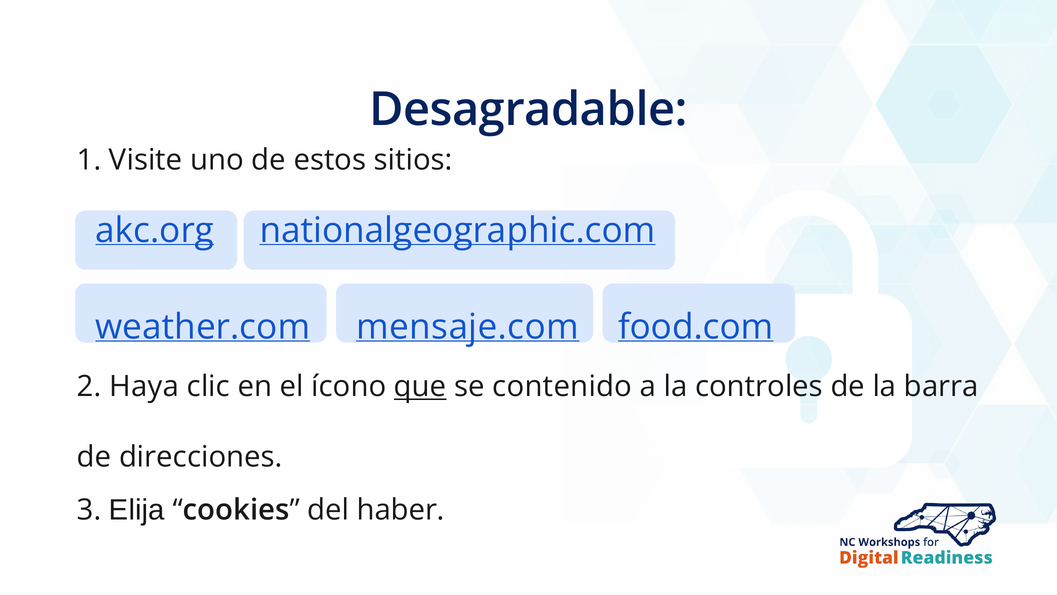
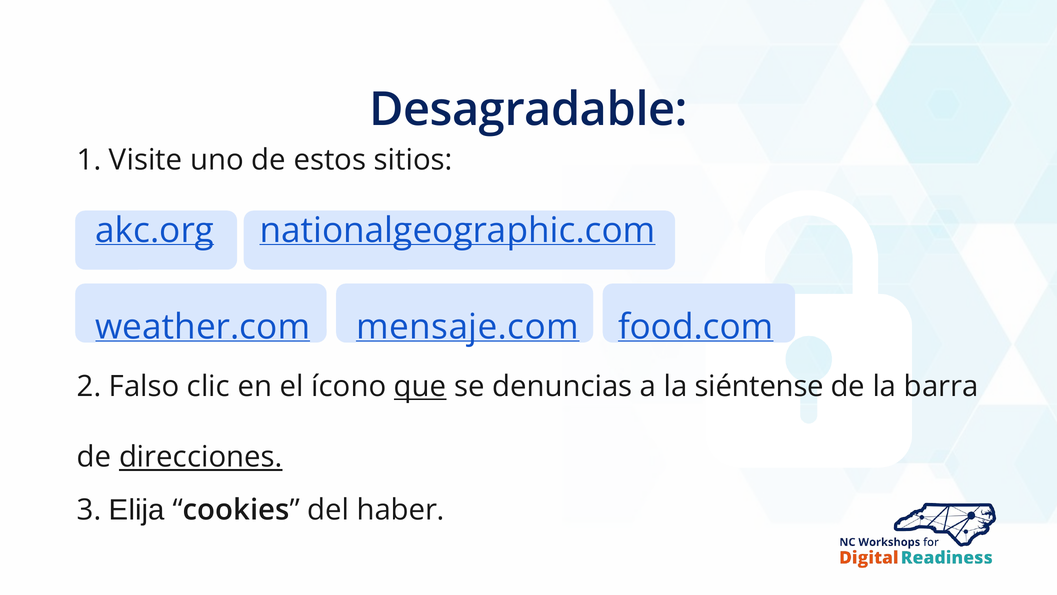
Haya: Haya -> Falso
contenido: contenido -> denuncias
controles: controles -> siéntense
direcciones underline: none -> present
